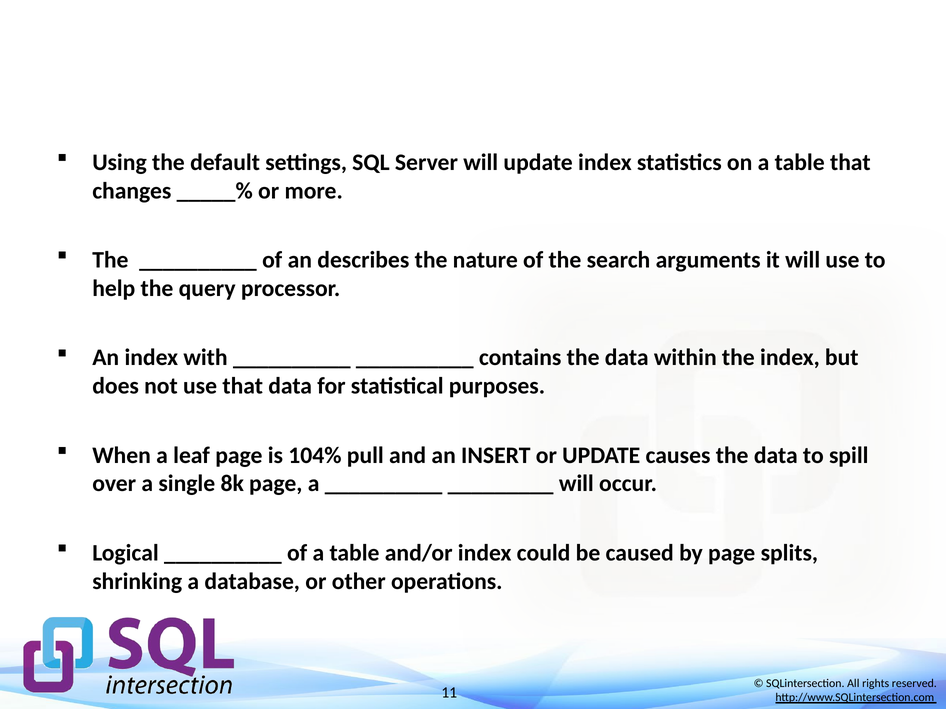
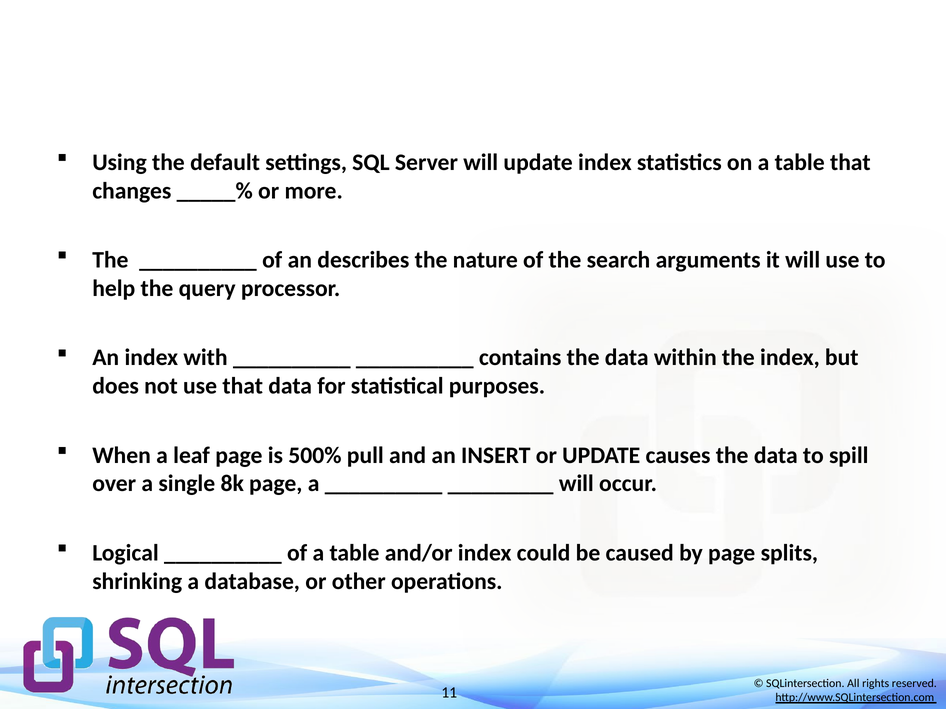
104%: 104% -> 500%
